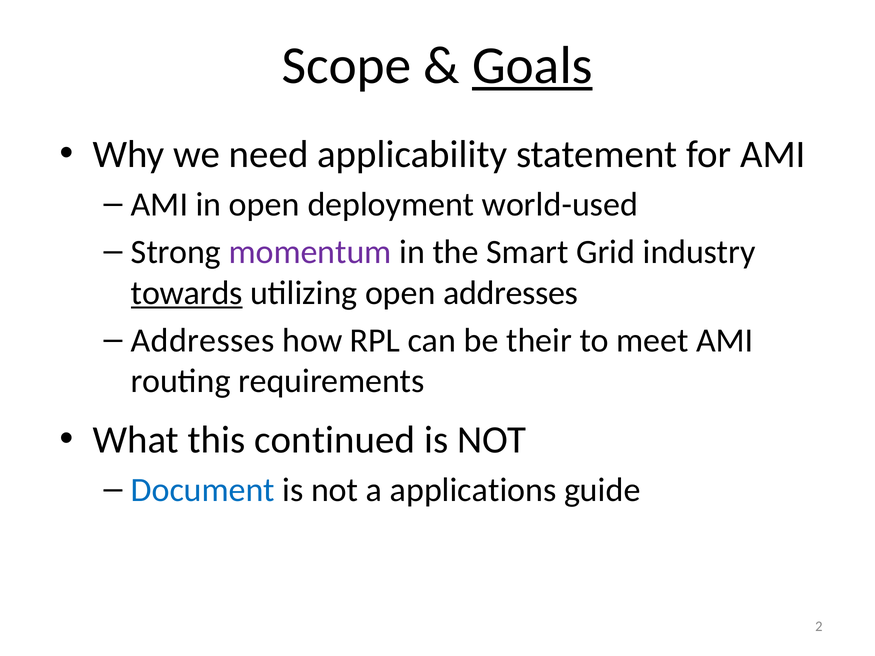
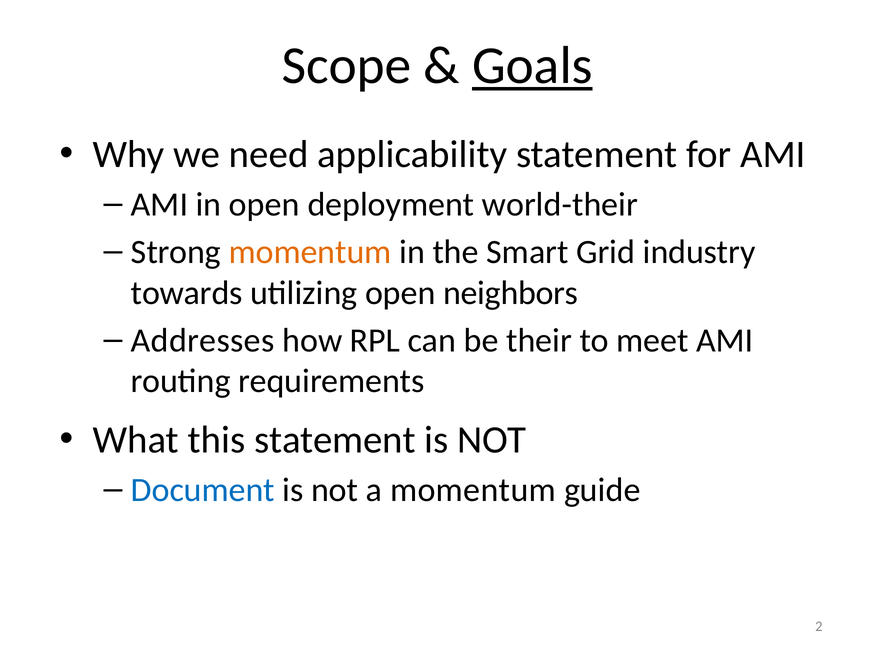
world-used: world-used -> world-their
momentum at (310, 252) colour: purple -> orange
towards underline: present -> none
open addresses: addresses -> neighbors
this continued: continued -> statement
a applications: applications -> momentum
